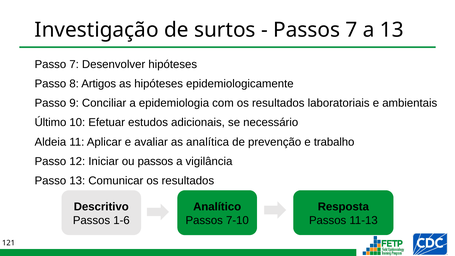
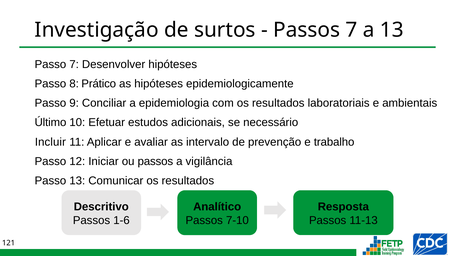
Artigos: Artigos -> Prático
Aldeia: Aldeia -> Incluir
analítica: analítica -> intervalo
